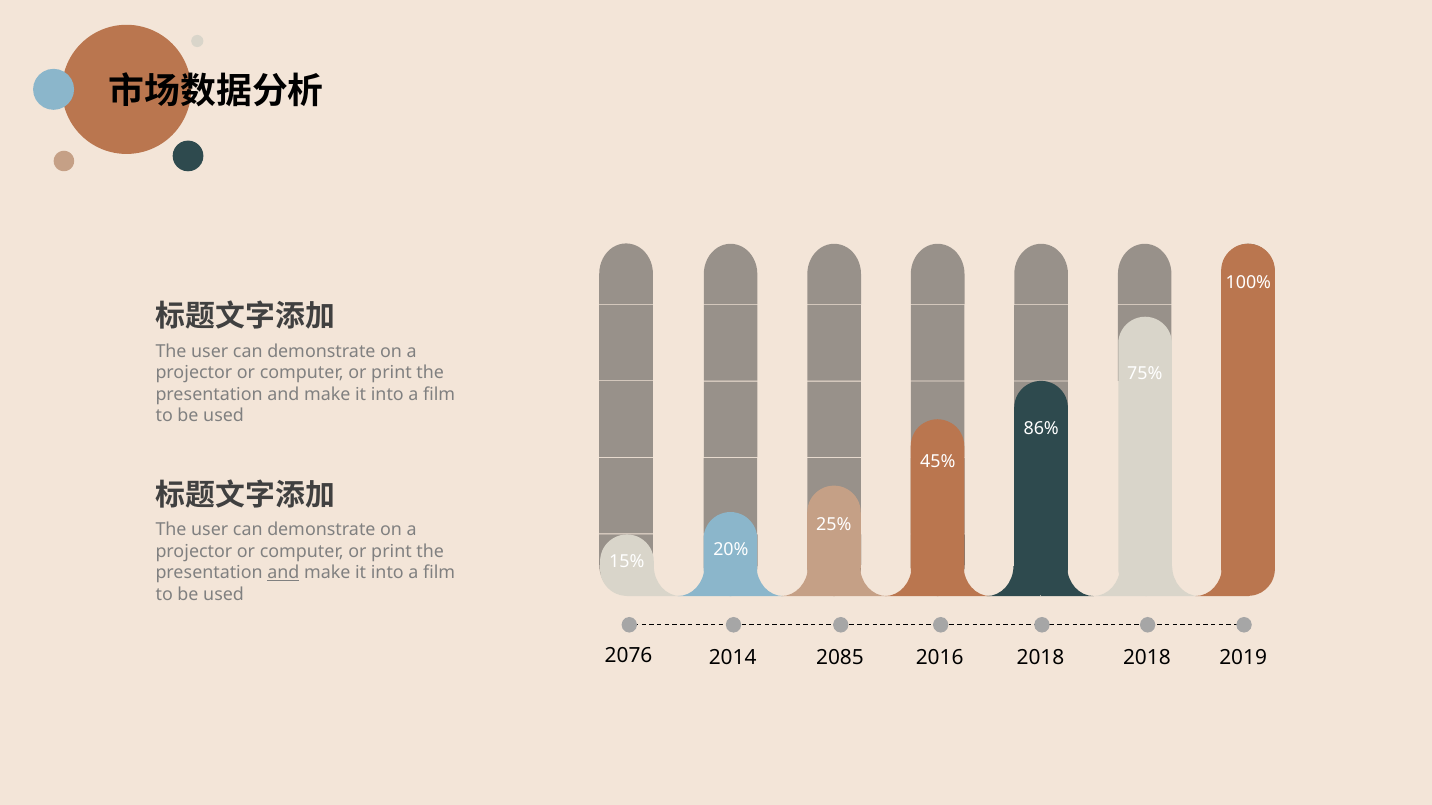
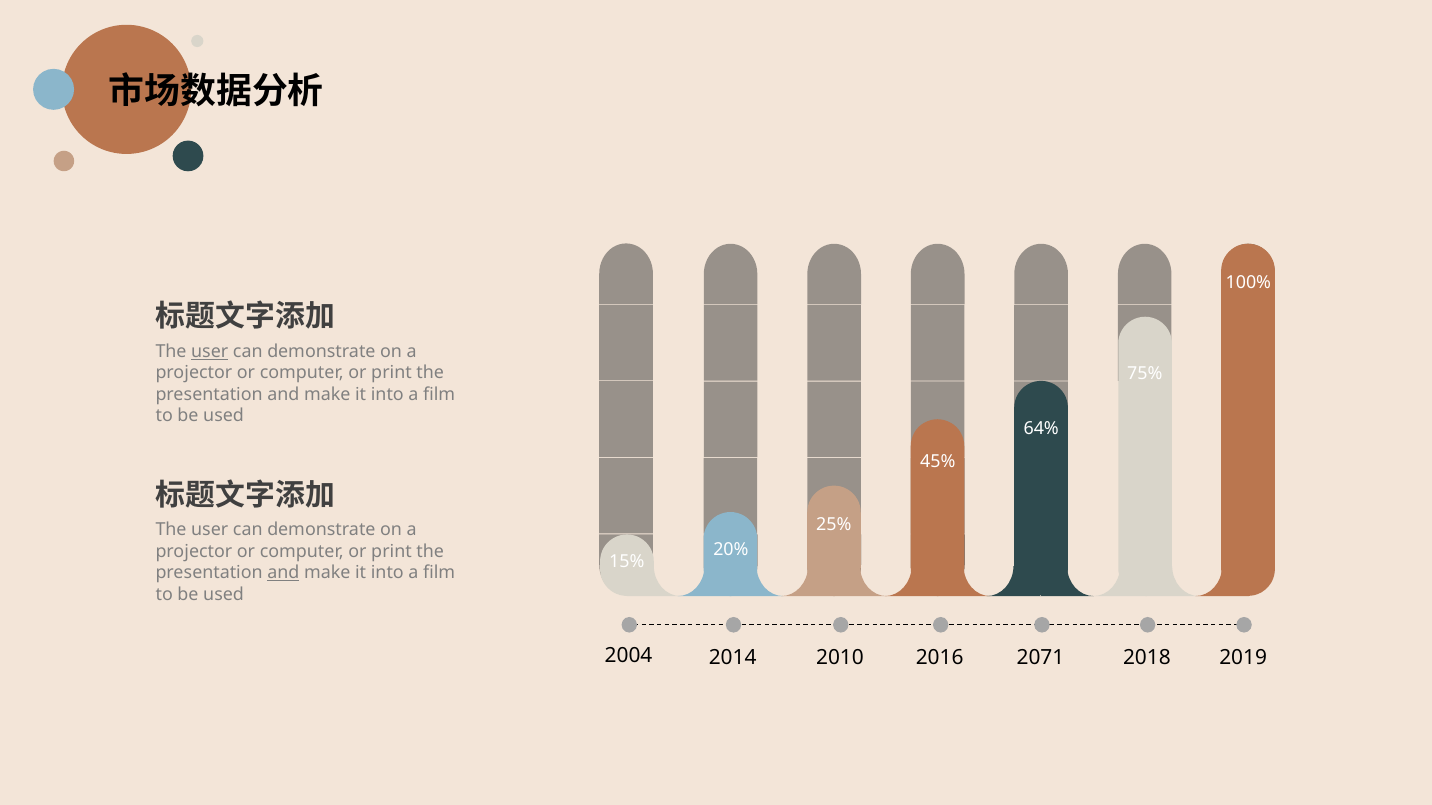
user at (210, 352) underline: none -> present
86%: 86% -> 64%
2076: 2076 -> 2004
2085: 2085 -> 2010
2016 2018: 2018 -> 2071
